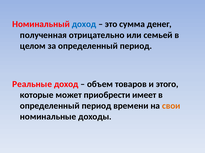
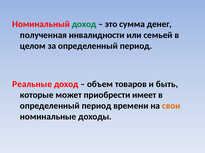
доход at (84, 24) colour: blue -> green
отрицательно: отрицательно -> инвалидности
этого: этого -> быть
